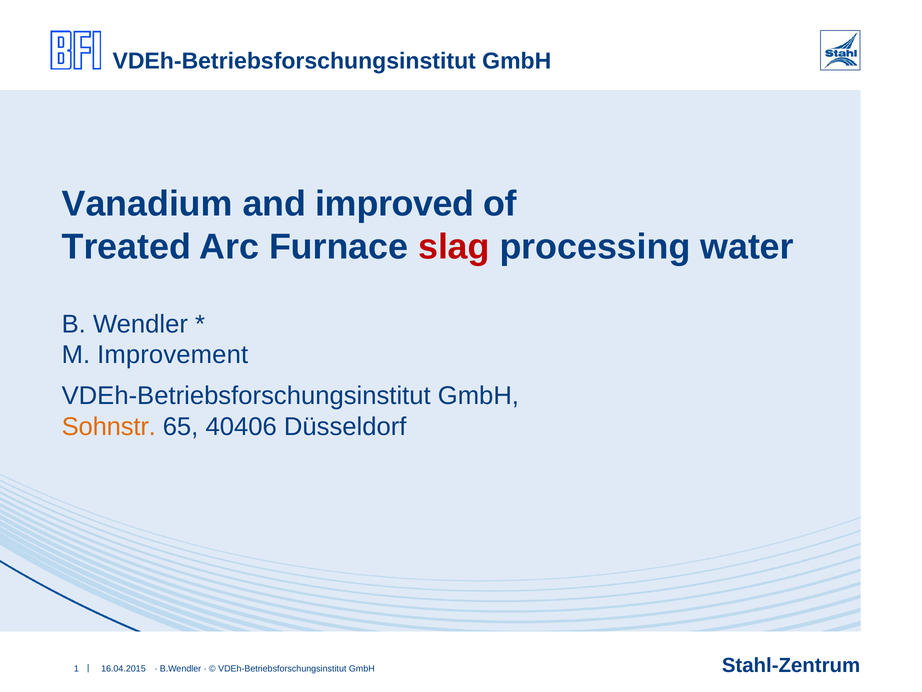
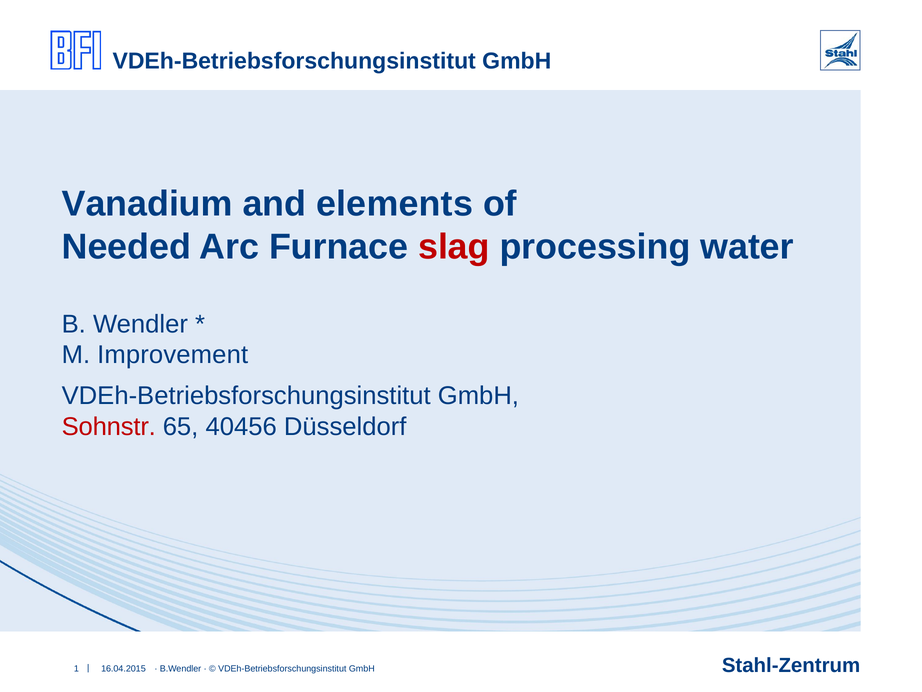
improved: improved -> elements
Treated: Treated -> Needed
Sohnstr colour: orange -> red
40406: 40406 -> 40456
